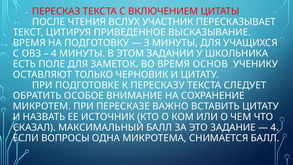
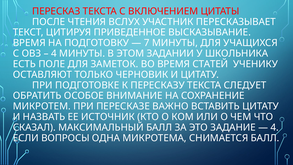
3: 3 -> 7
ОСНОВ: ОСНОВ -> СТАТЕЙ
